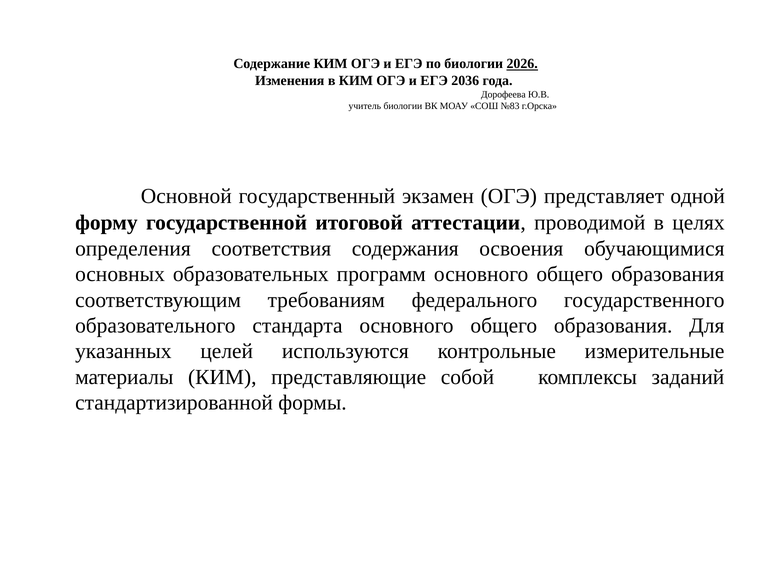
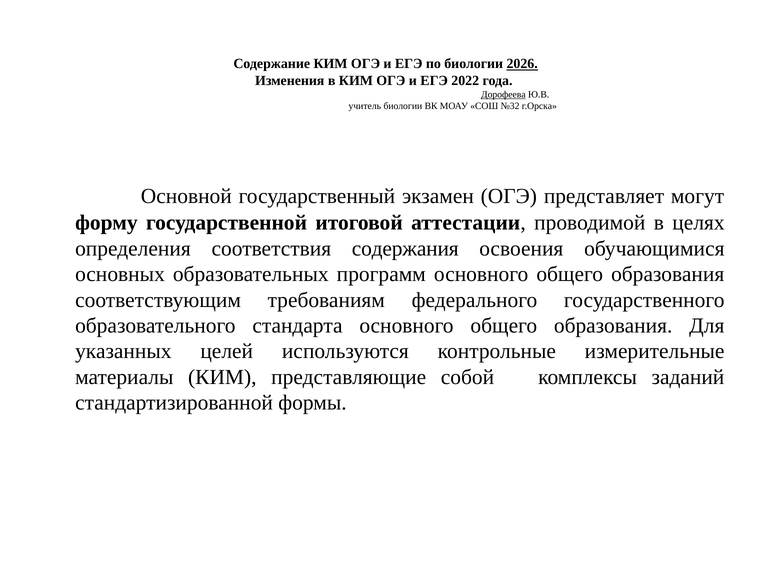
2036: 2036 -> 2022
Дорофеева underline: none -> present
№83: №83 -> №32
одной: одной -> могут
